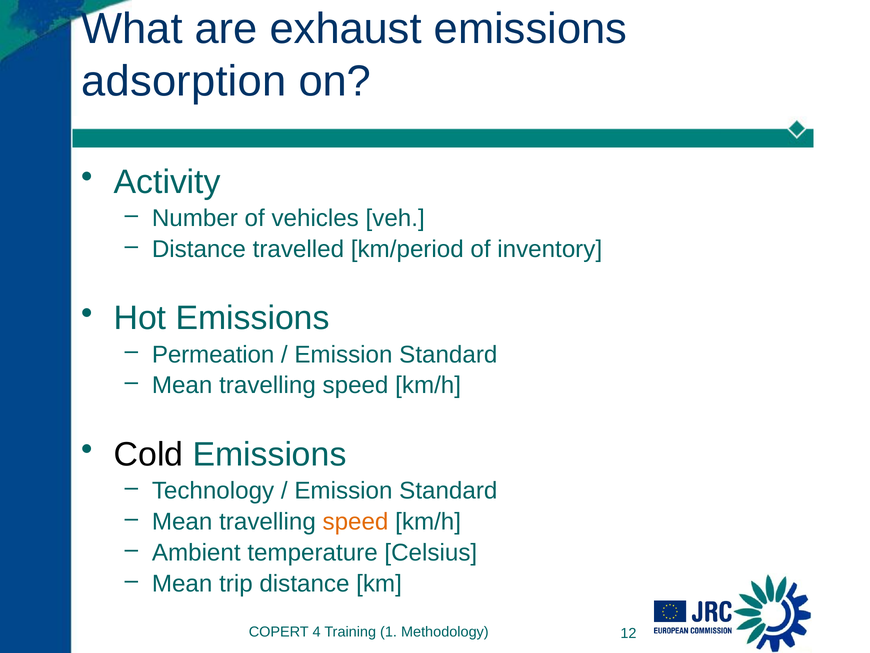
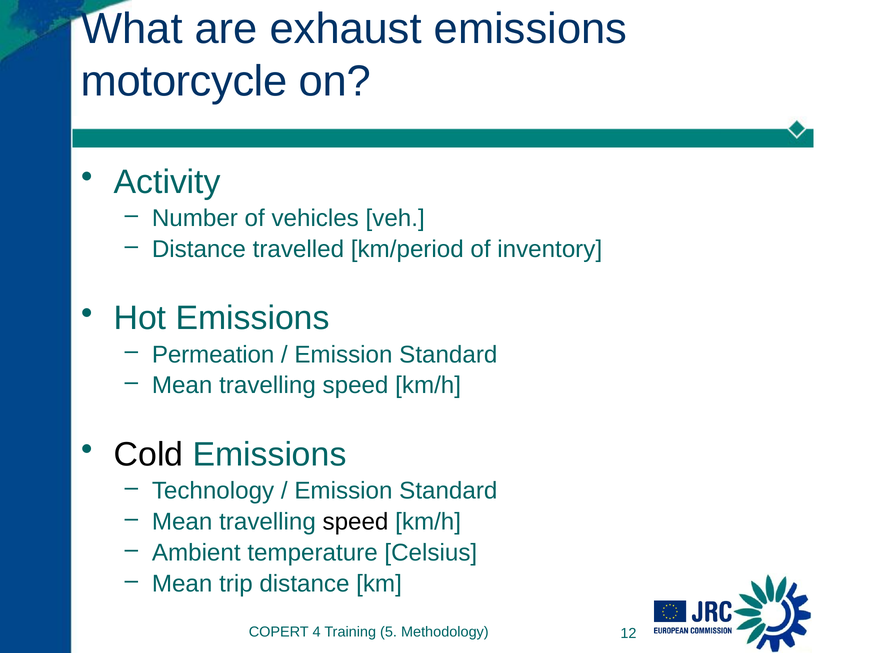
adsorption: adsorption -> motorcycle
speed at (355, 521) colour: orange -> black
1: 1 -> 5
